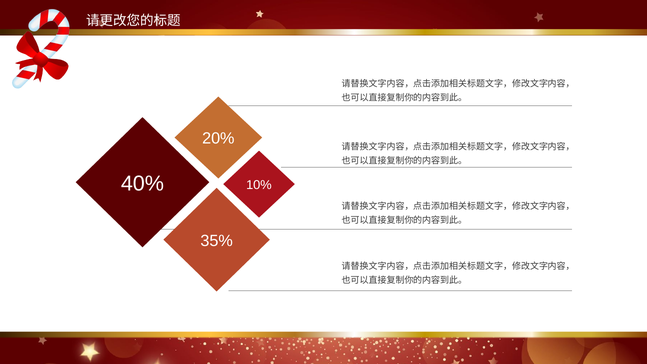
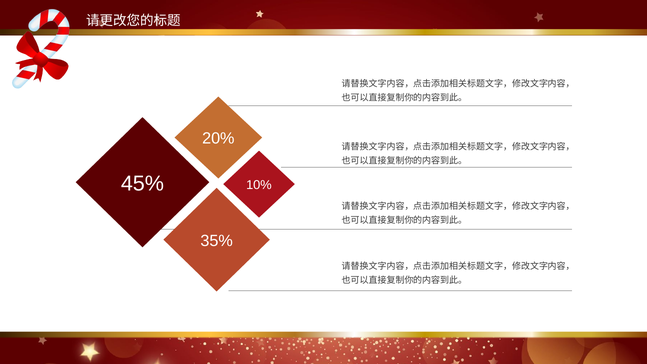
40%: 40% -> 45%
